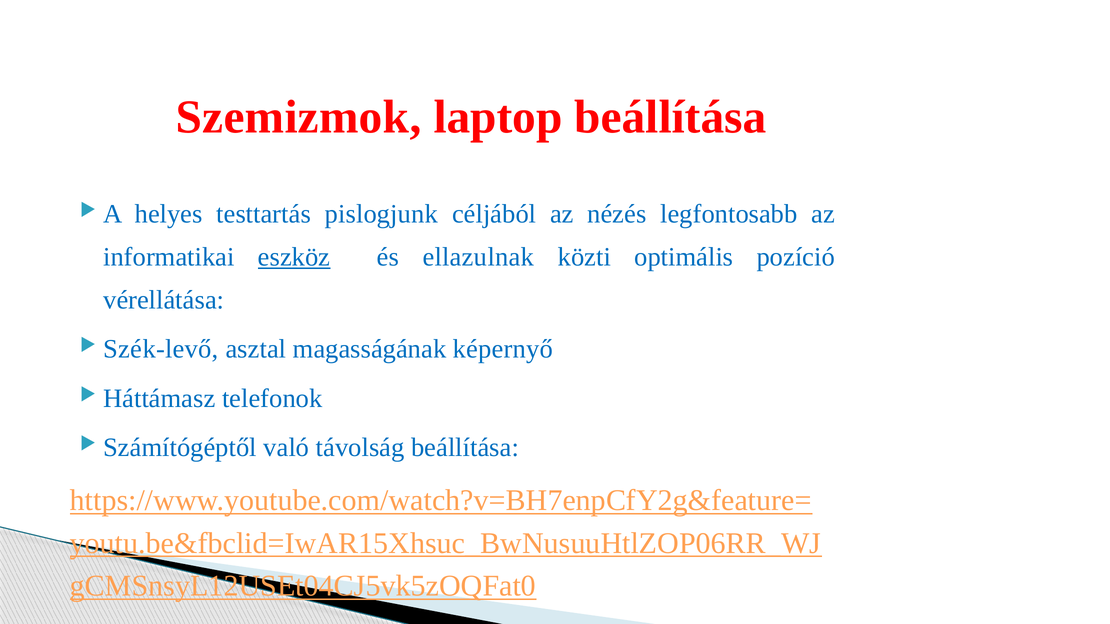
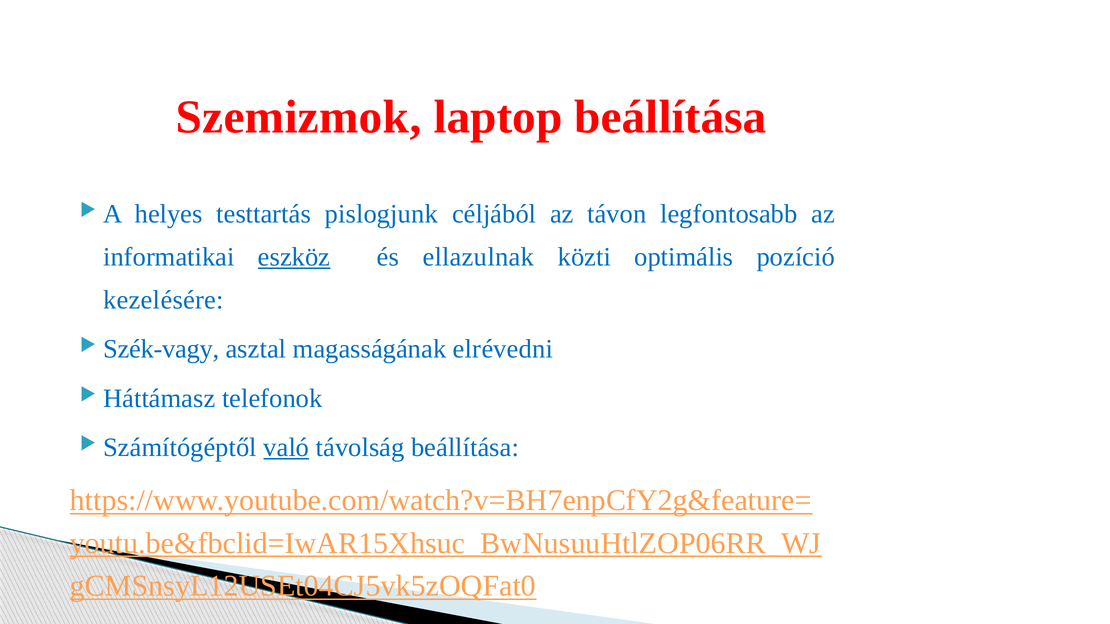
nézés: nézés -> távon
vérellátása: vérellátása -> kezelésére
Szék-levő: Szék-levő -> Szék-vagy
képernyő: képernyő -> elrévedni
való underline: none -> present
